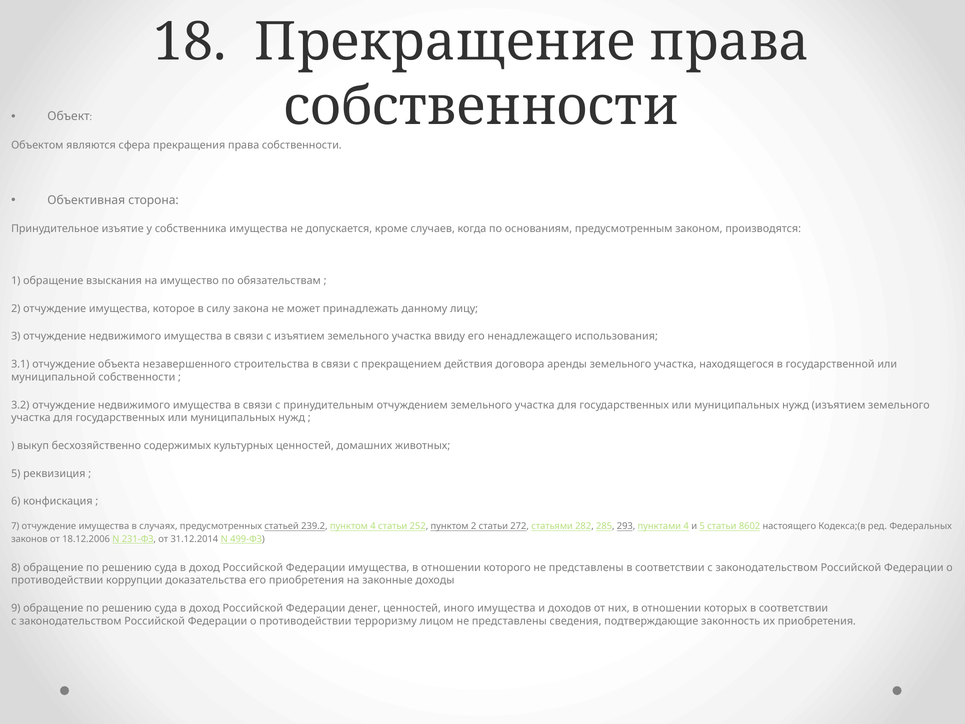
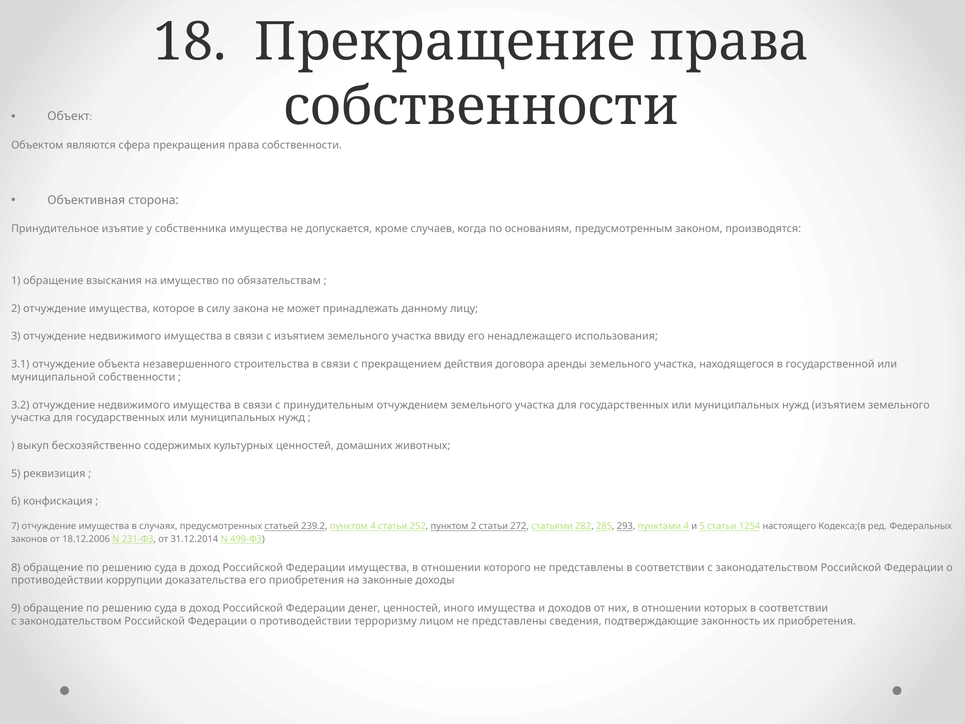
8602: 8602 -> 1254
